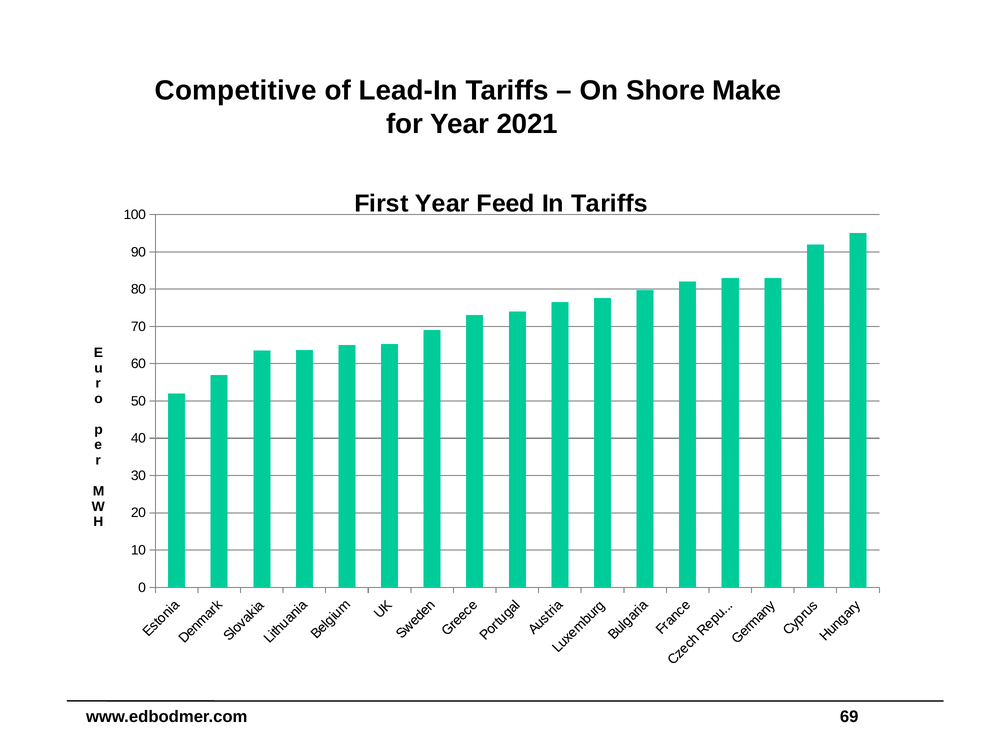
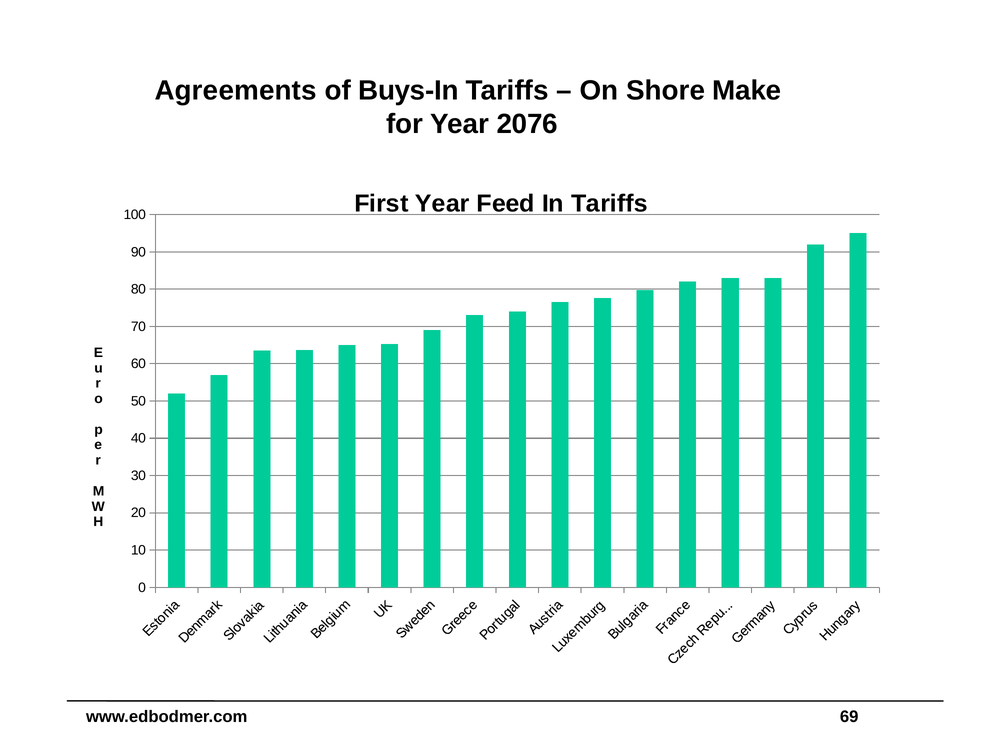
Competitive: Competitive -> Agreements
Lead-In: Lead-In -> Buys-In
2021: 2021 -> 2076
